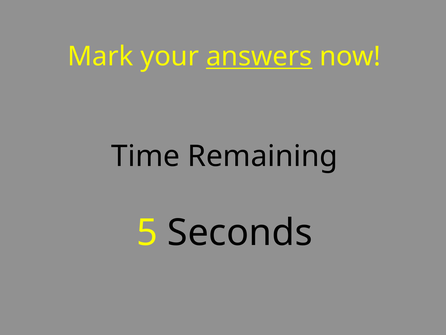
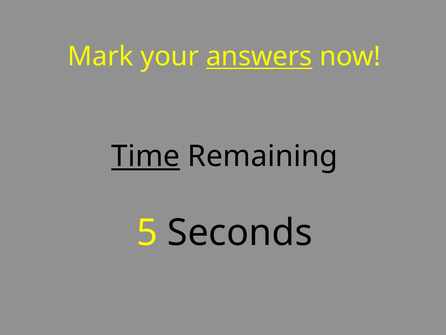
Time underline: none -> present
